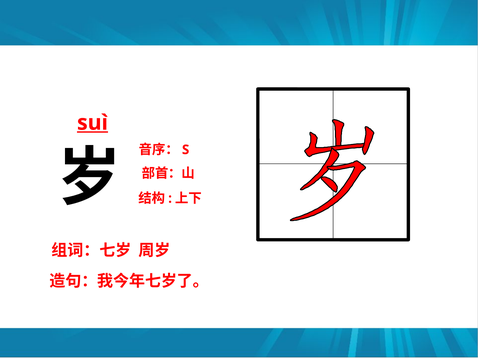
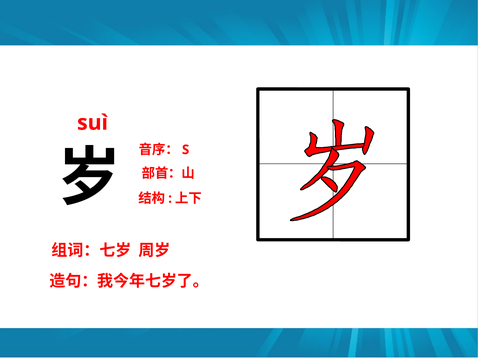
suì underline: present -> none
